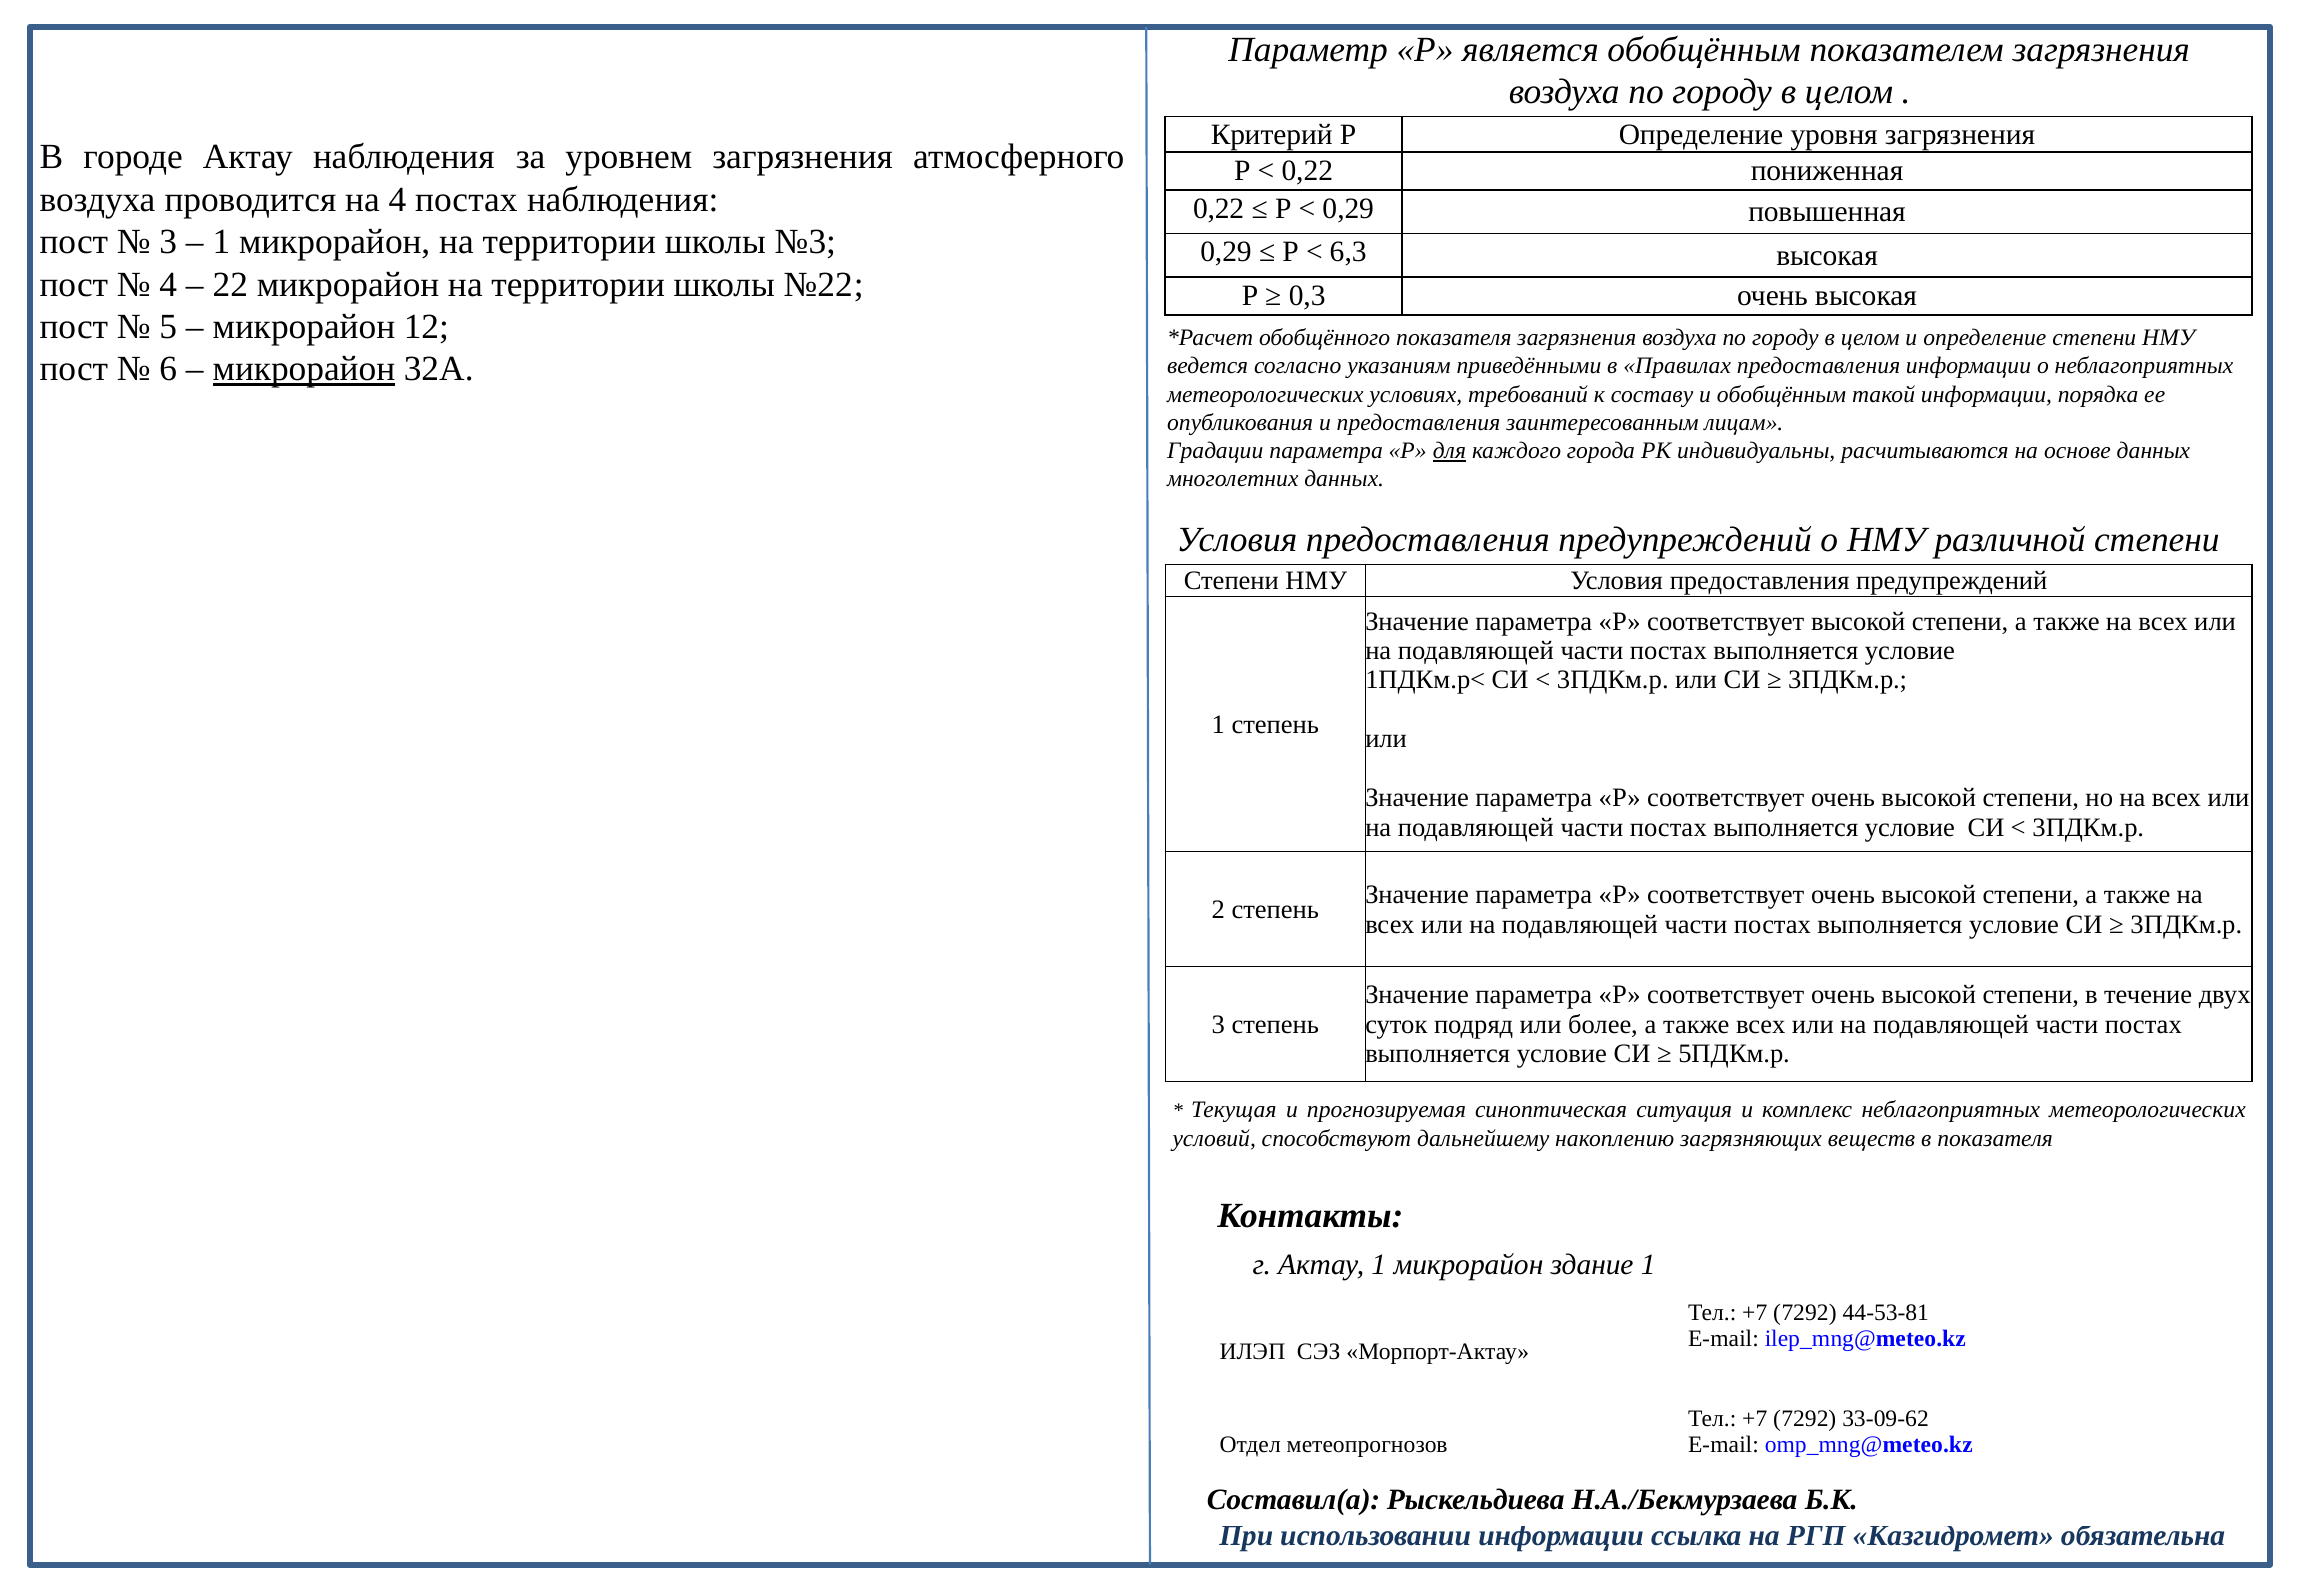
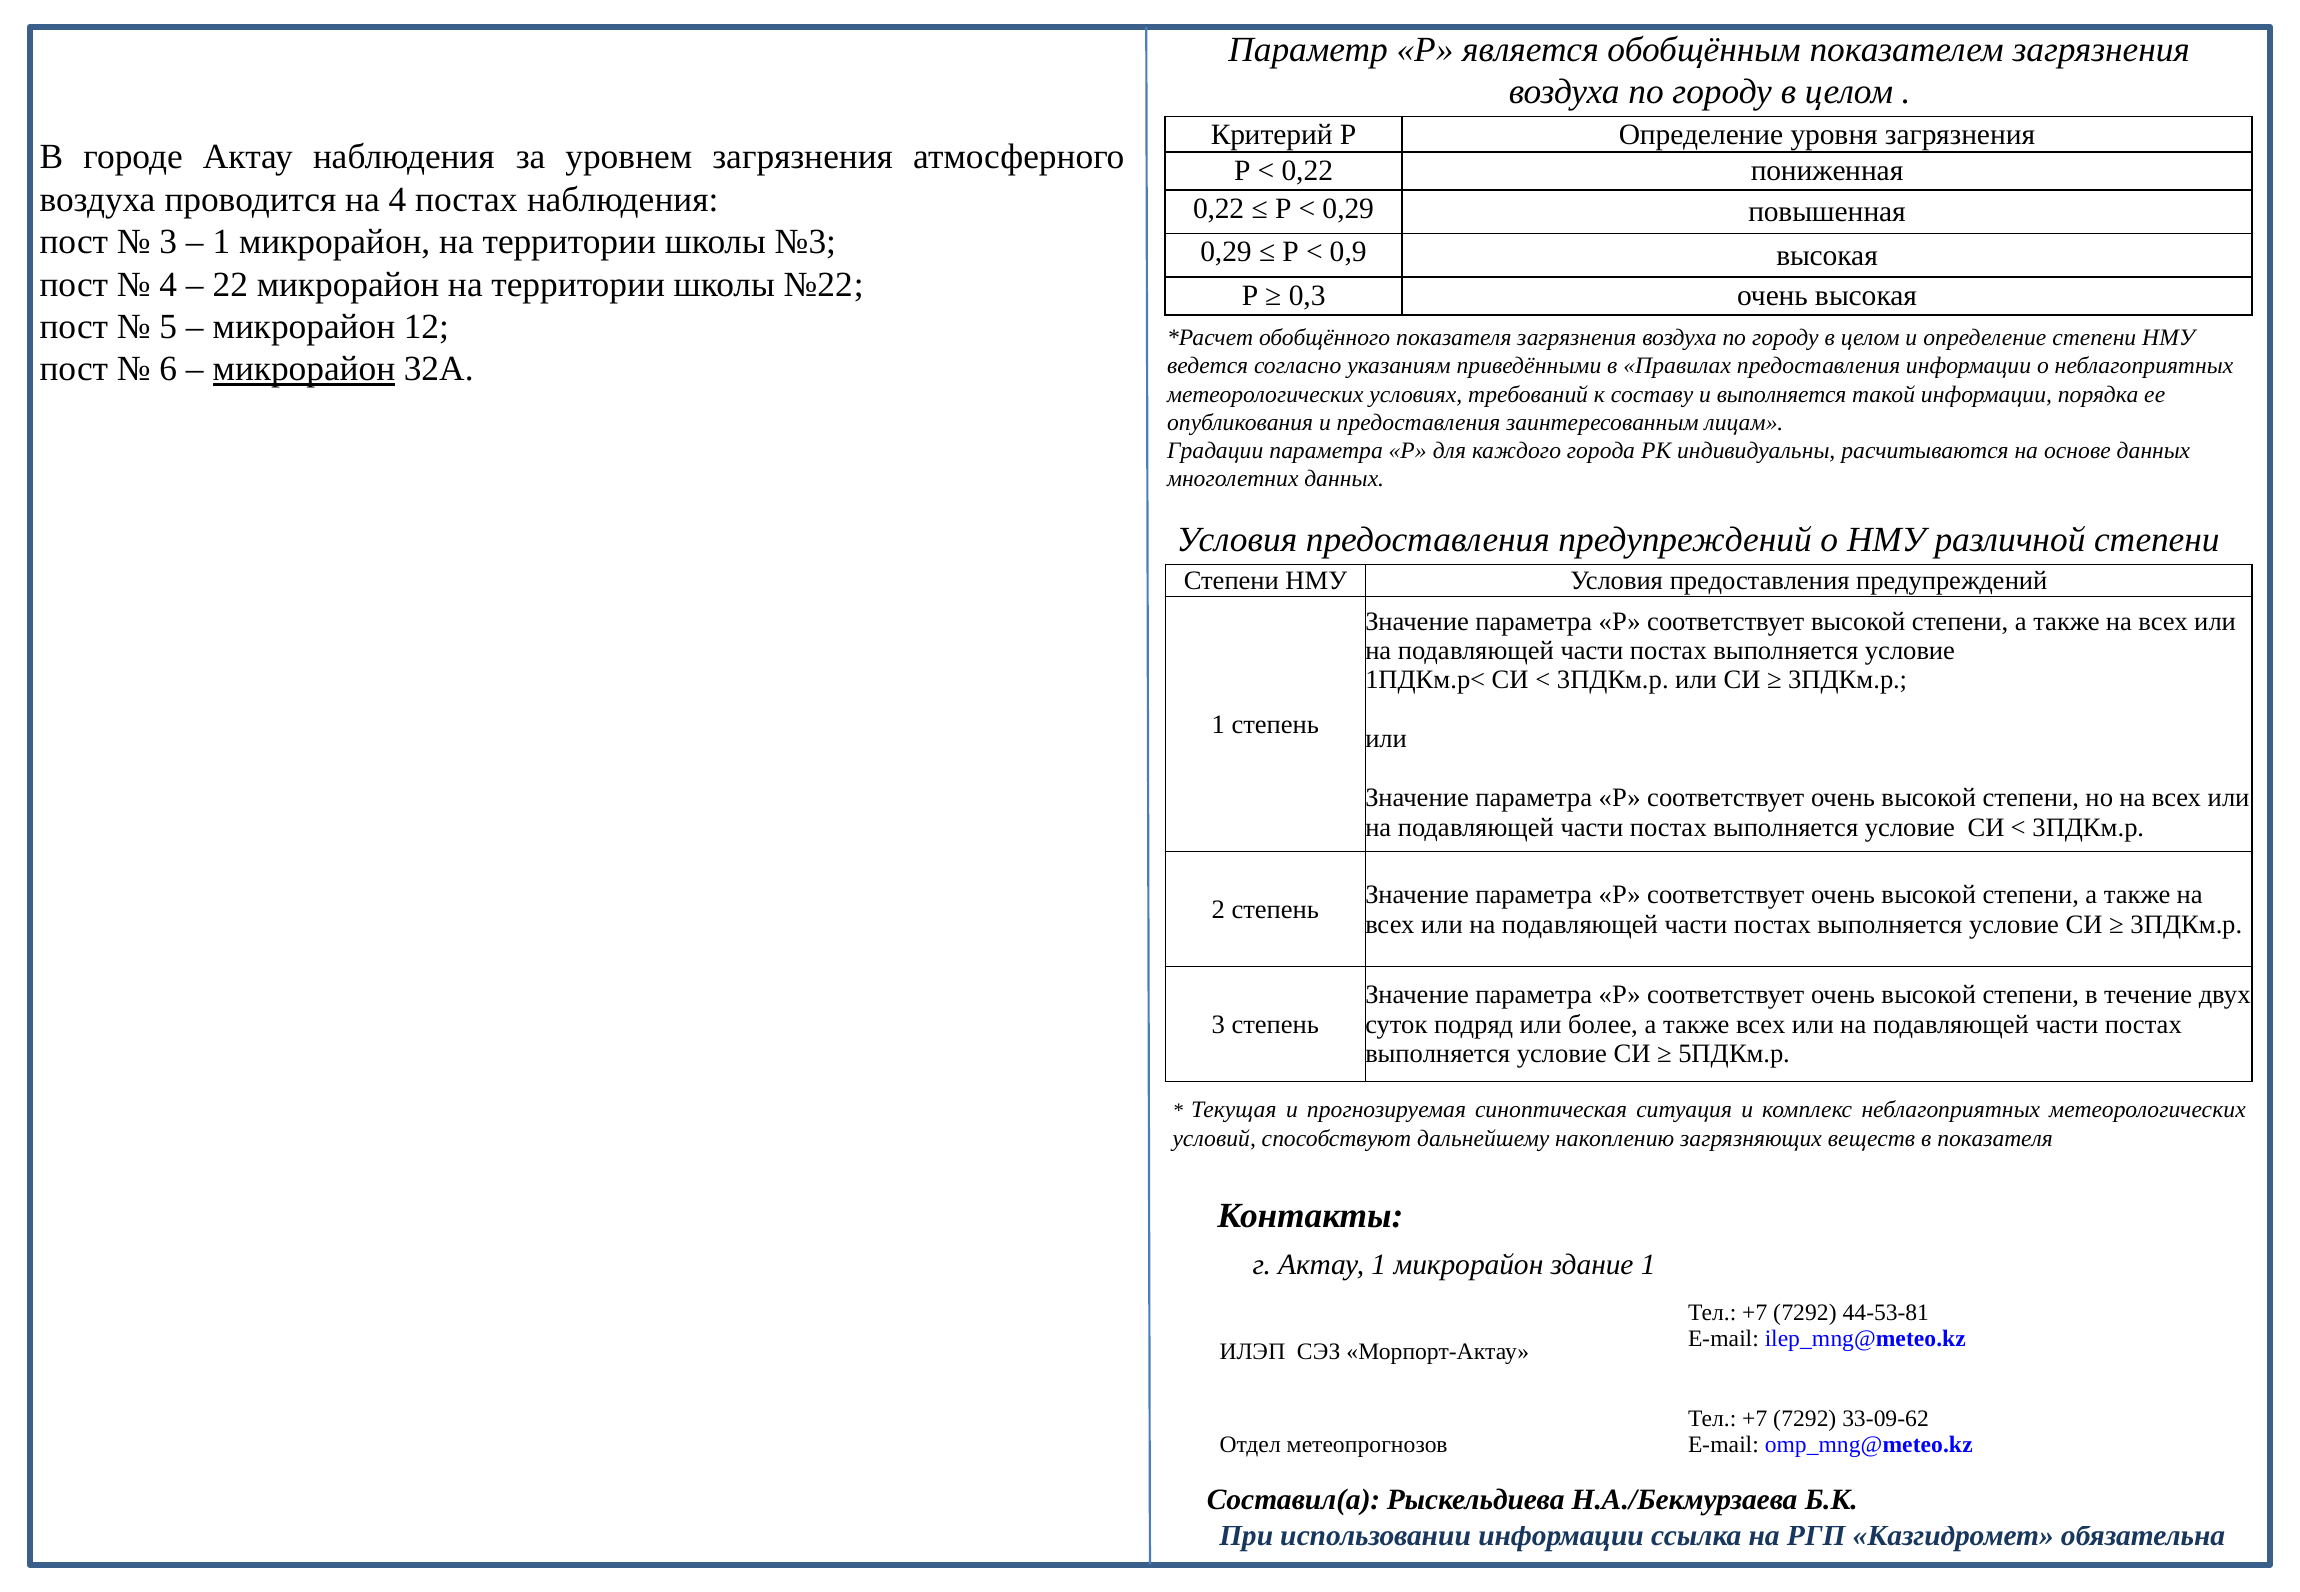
6,3: 6,3 -> 0,9
и обобщённым: обобщённым -> выполняется
для underline: present -> none
